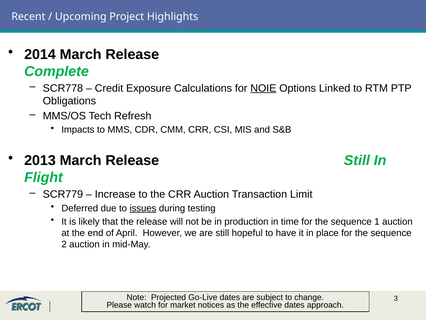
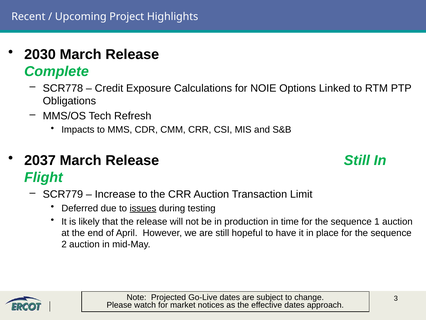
2014: 2014 -> 2030
NOIE underline: present -> none
2013: 2013 -> 2037
